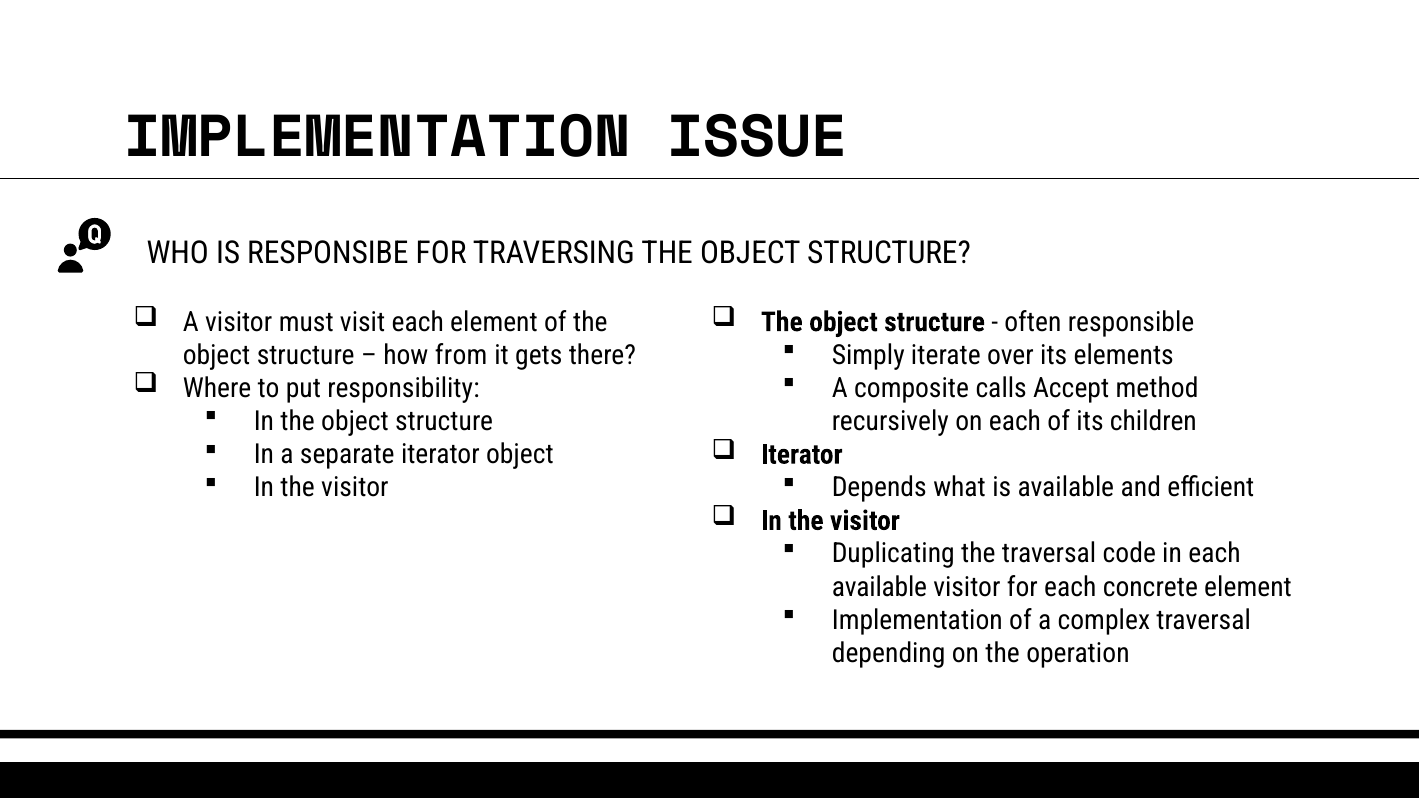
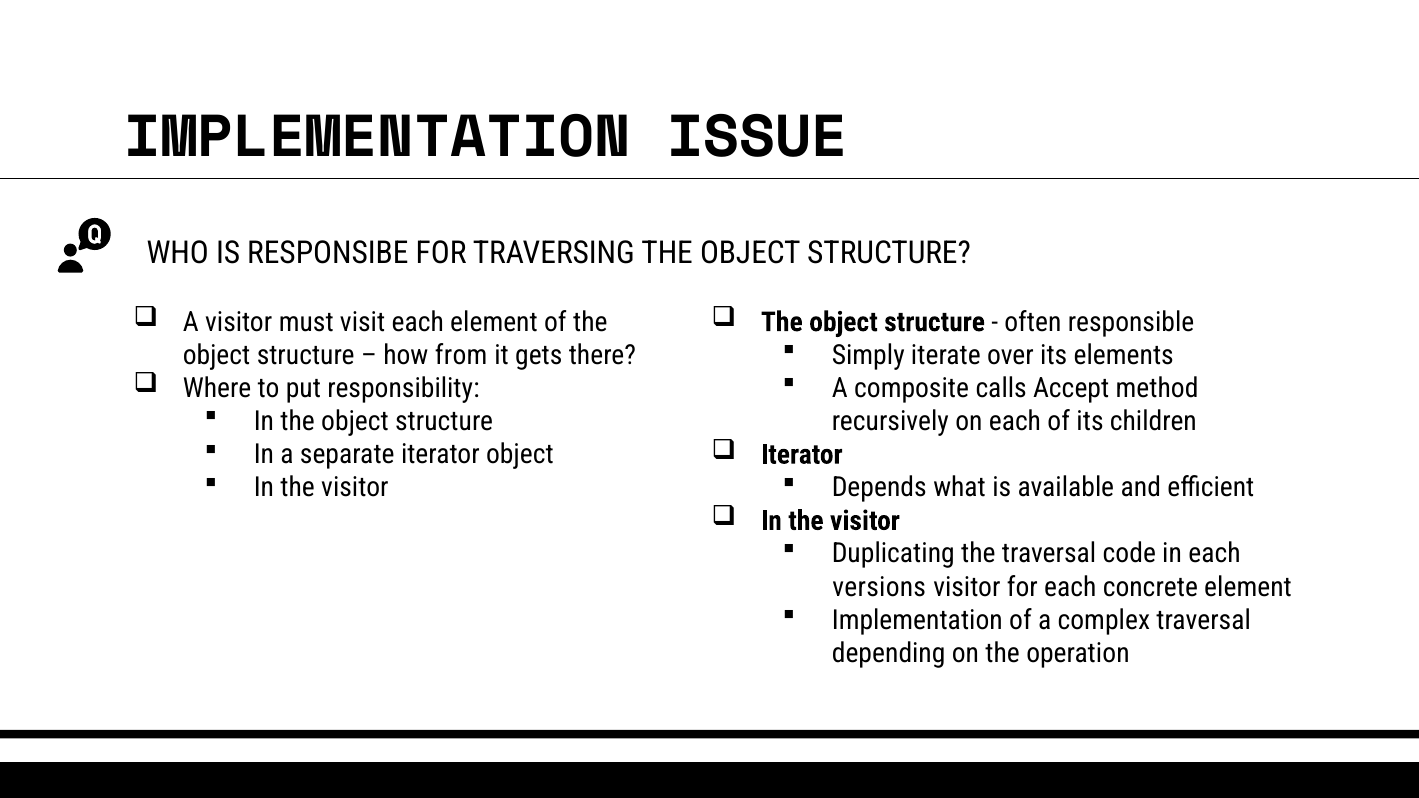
available at (879, 587): available -> versions
